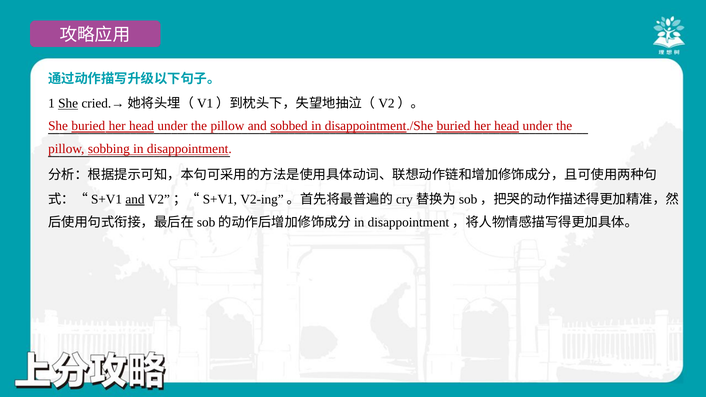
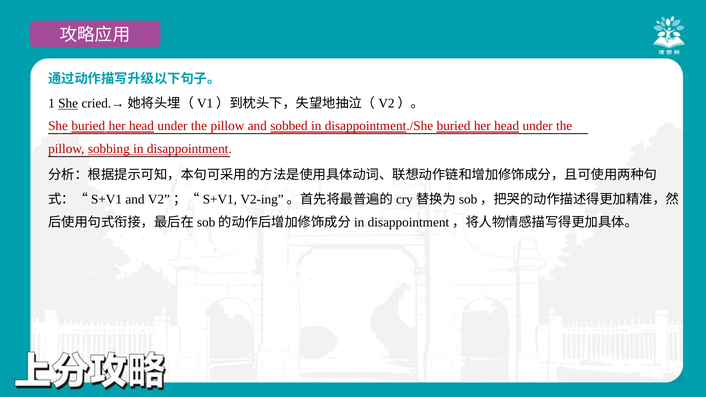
and at (135, 199) underline: present -> none
